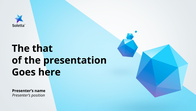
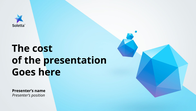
that: that -> cost
